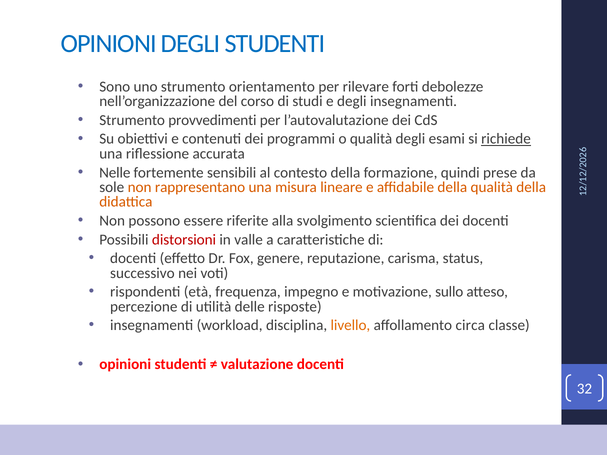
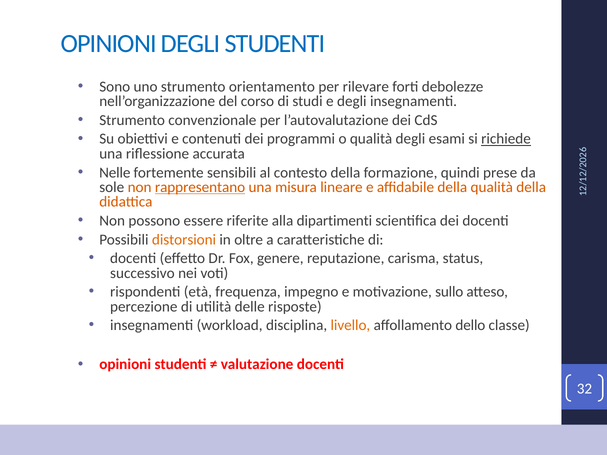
provvedimenti: provvedimenti -> convenzionale
rappresentano underline: none -> present
svolgimento: svolgimento -> dipartimenti
distorsioni colour: red -> orange
valle: valle -> oltre
circa: circa -> dello
